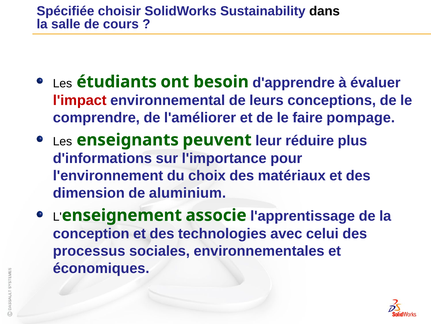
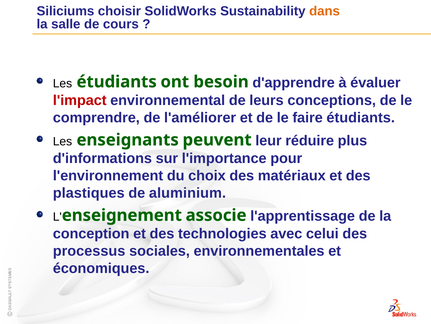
Spécifiée: Spécifiée -> Siliciums
dans colour: black -> orange
faire pompage: pompage -> étudiants
dimension: dimension -> plastiques
